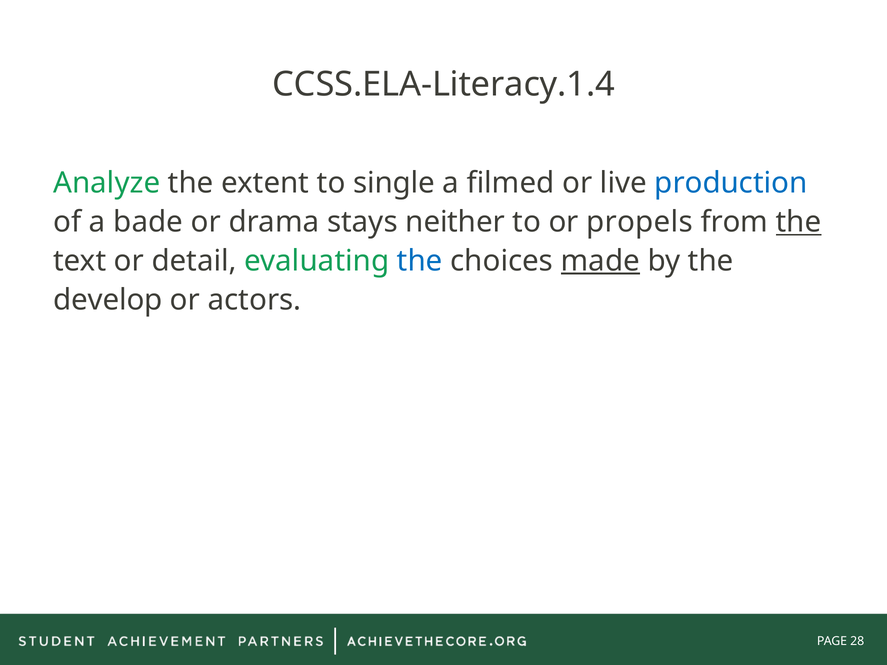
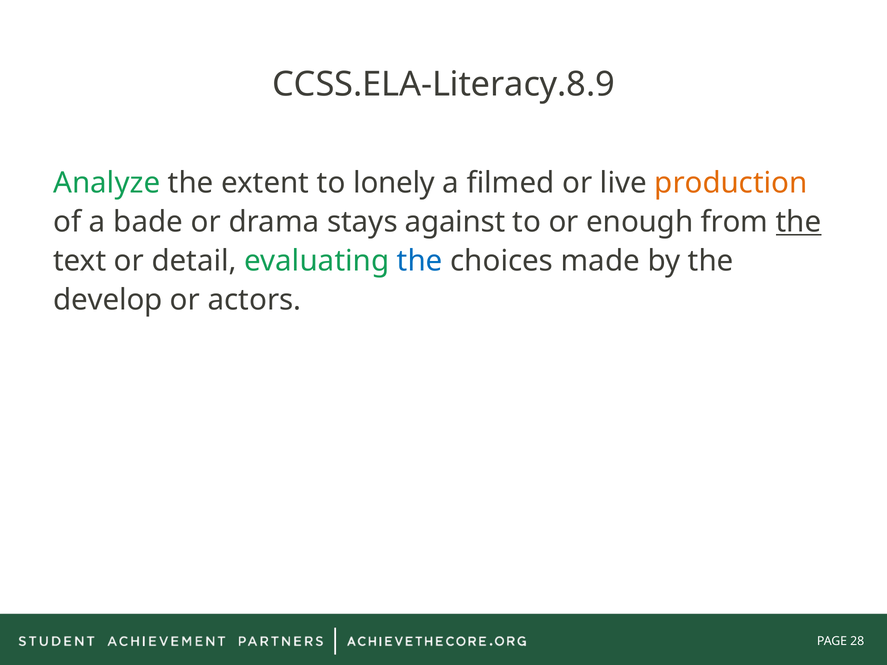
CCSS.ELA-Literacy.1.4: CCSS.ELA-Literacy.1.4 -> CCSS.ELA-Literacy.8.9
single: single -> lonely
production colour: blue -> orange
neither: neither -> against
propels: propels -> enough
made underline: present -> none
